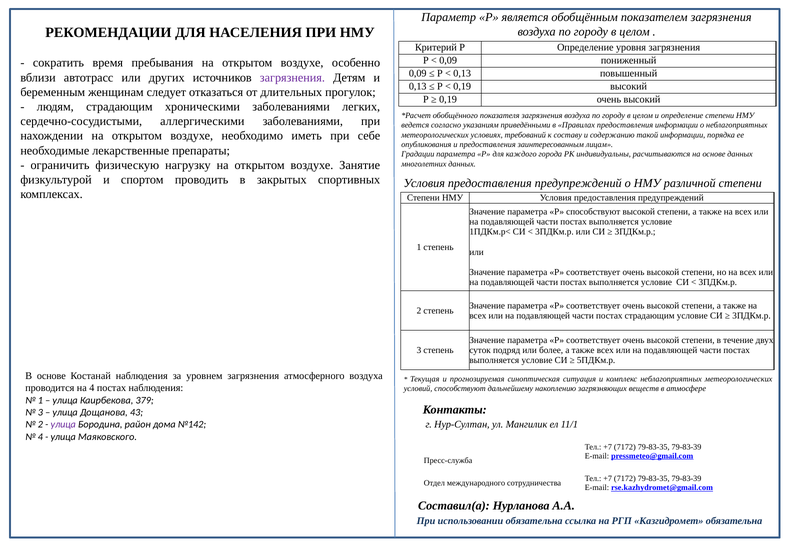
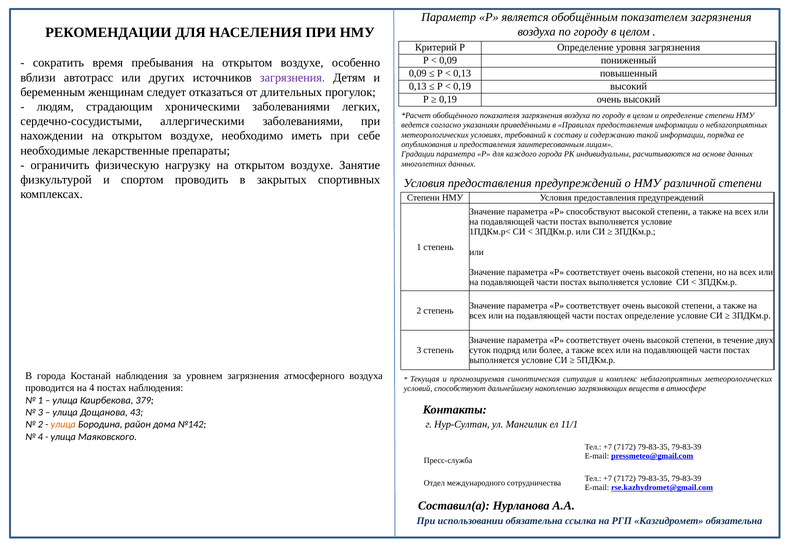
постах страдающим: страдающим -> определение
В основе: основе -> города
улица at (63, 425) colour: purple -> orange
